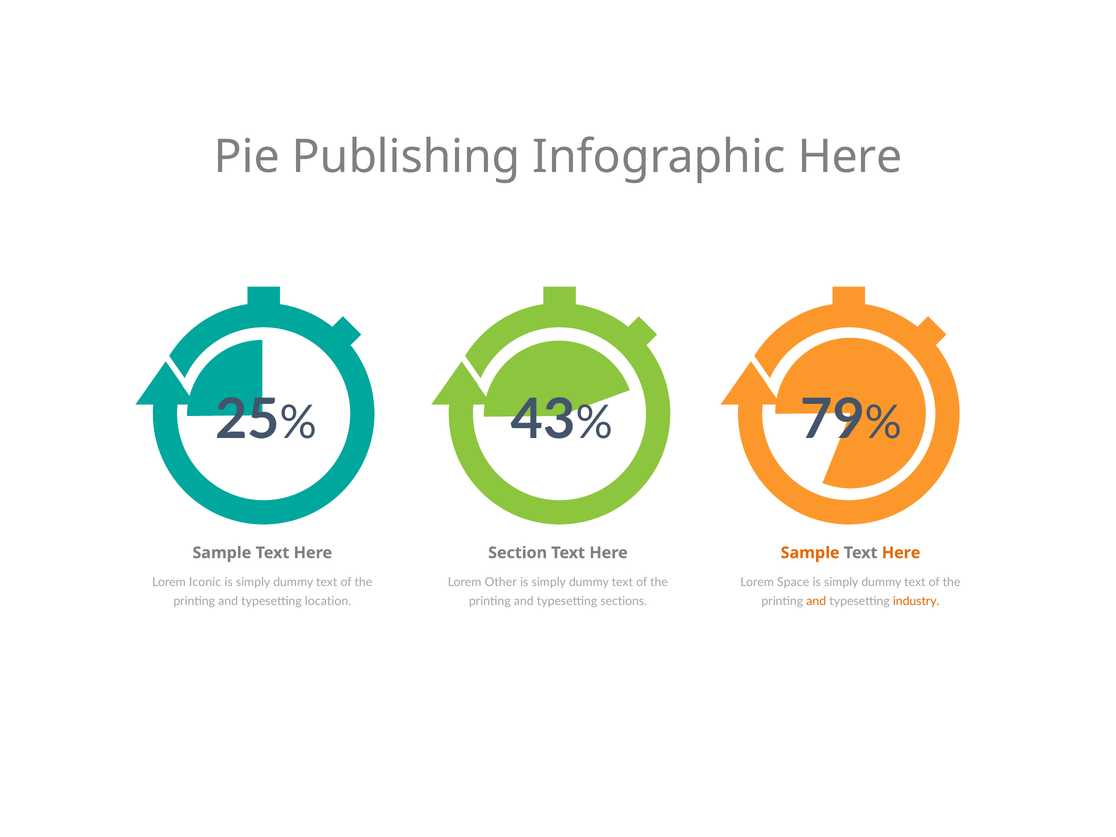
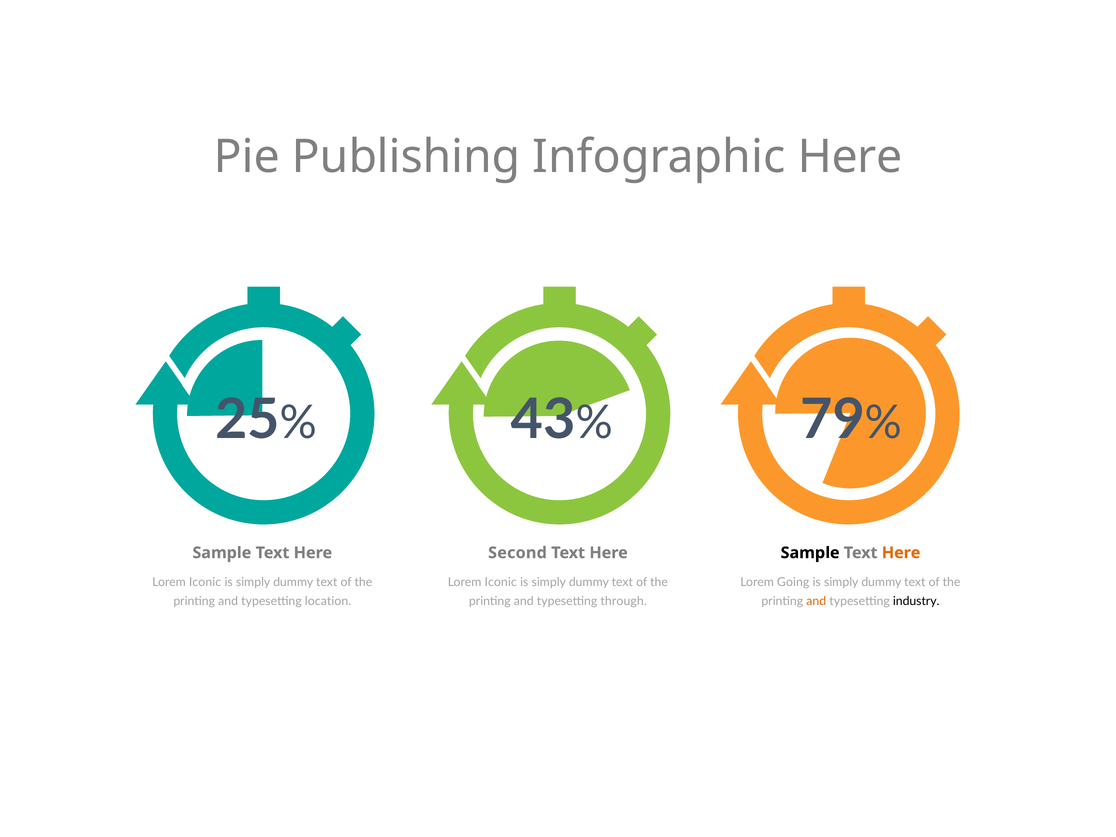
Section: Section -> Second
Sample at (810, 553) colour: orange -> black
Other at (501, 582): Other -> Iconic
Space: Space -> Going
sections: sections -> through
industry colour: orange -> black
